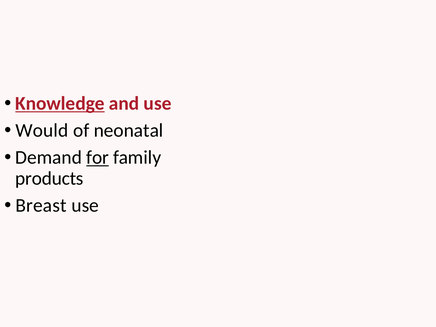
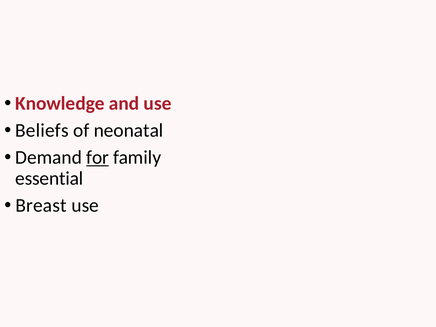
Knowledge underline: present -> none
Would: Would -> Beliefs
products: products -> essential
